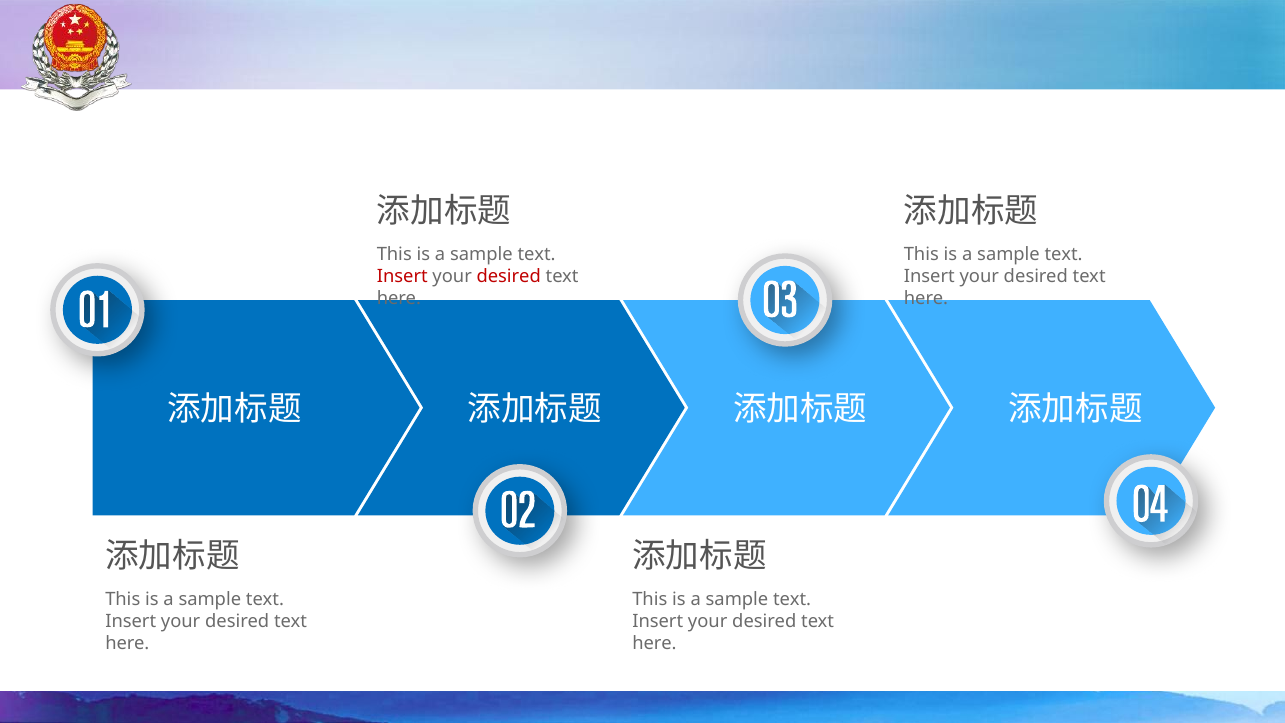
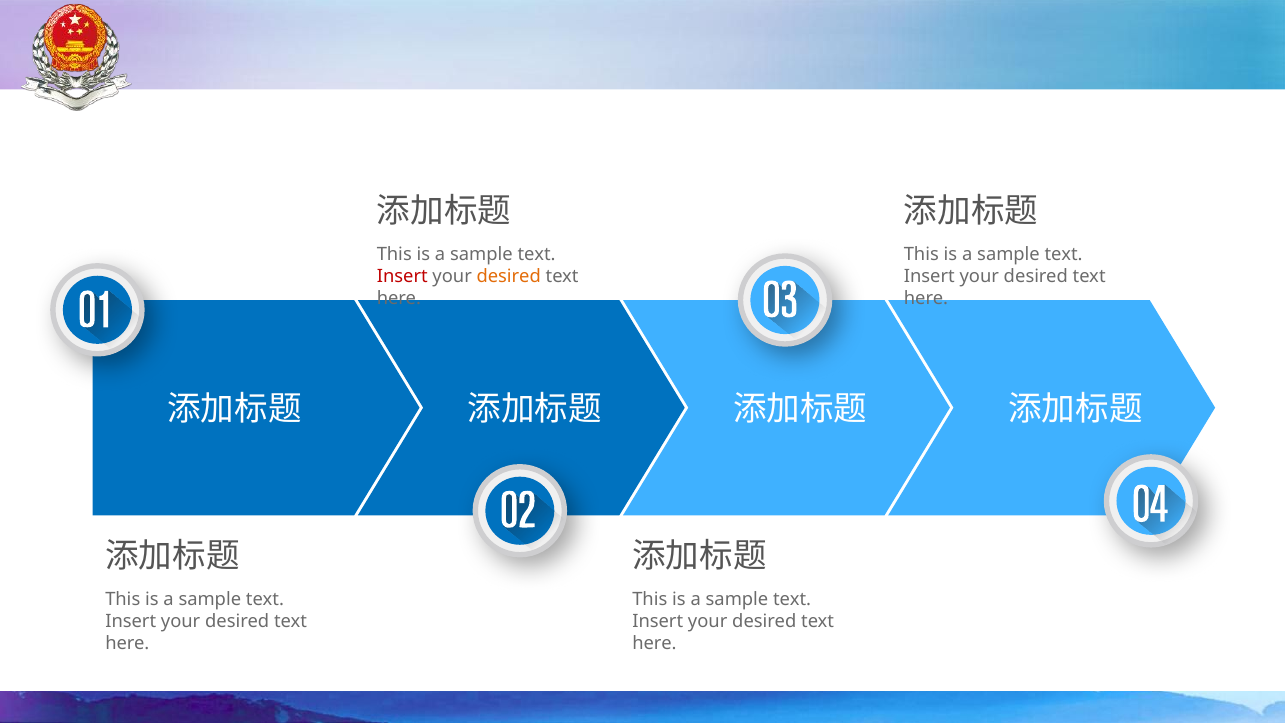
desired at (509, 276) colour: red -> orange
